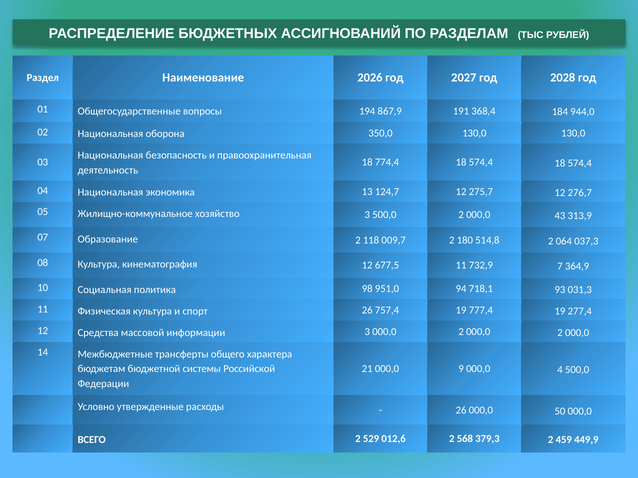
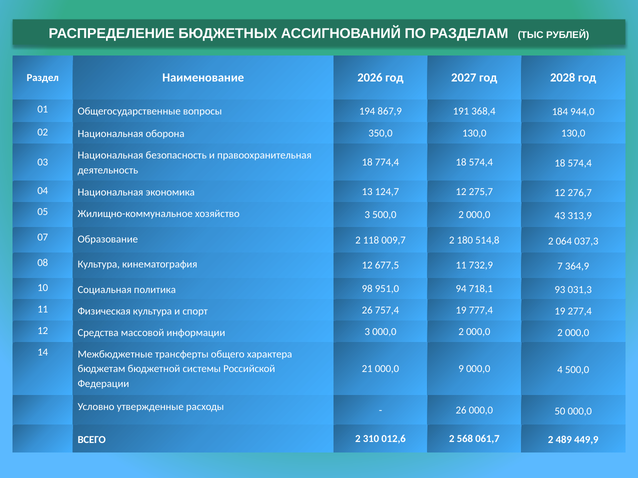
529: 529 -> 310
379,3: 379,3 -> 061,7
459: 459 -> 489
